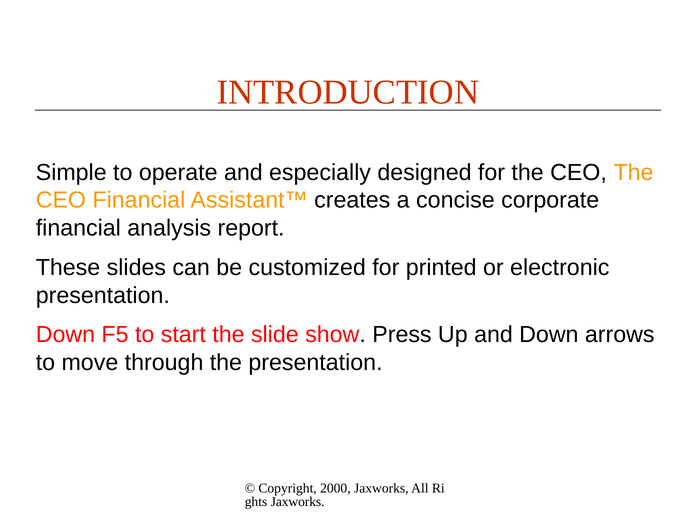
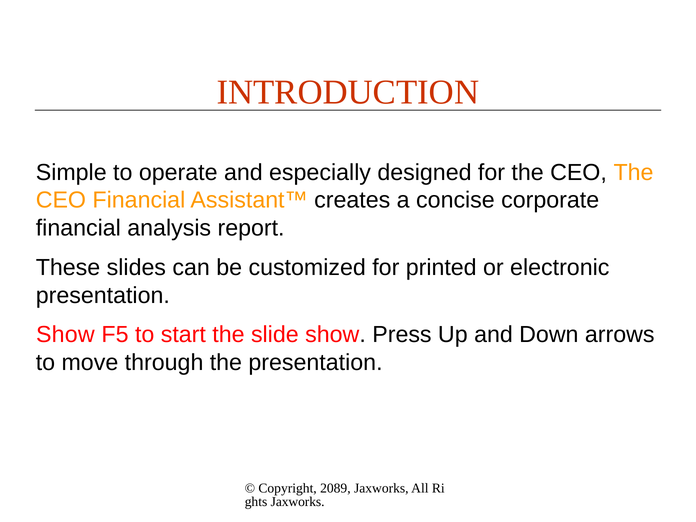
Down at (65, 335): Down -> Show
2000: 2000 -> 2089
